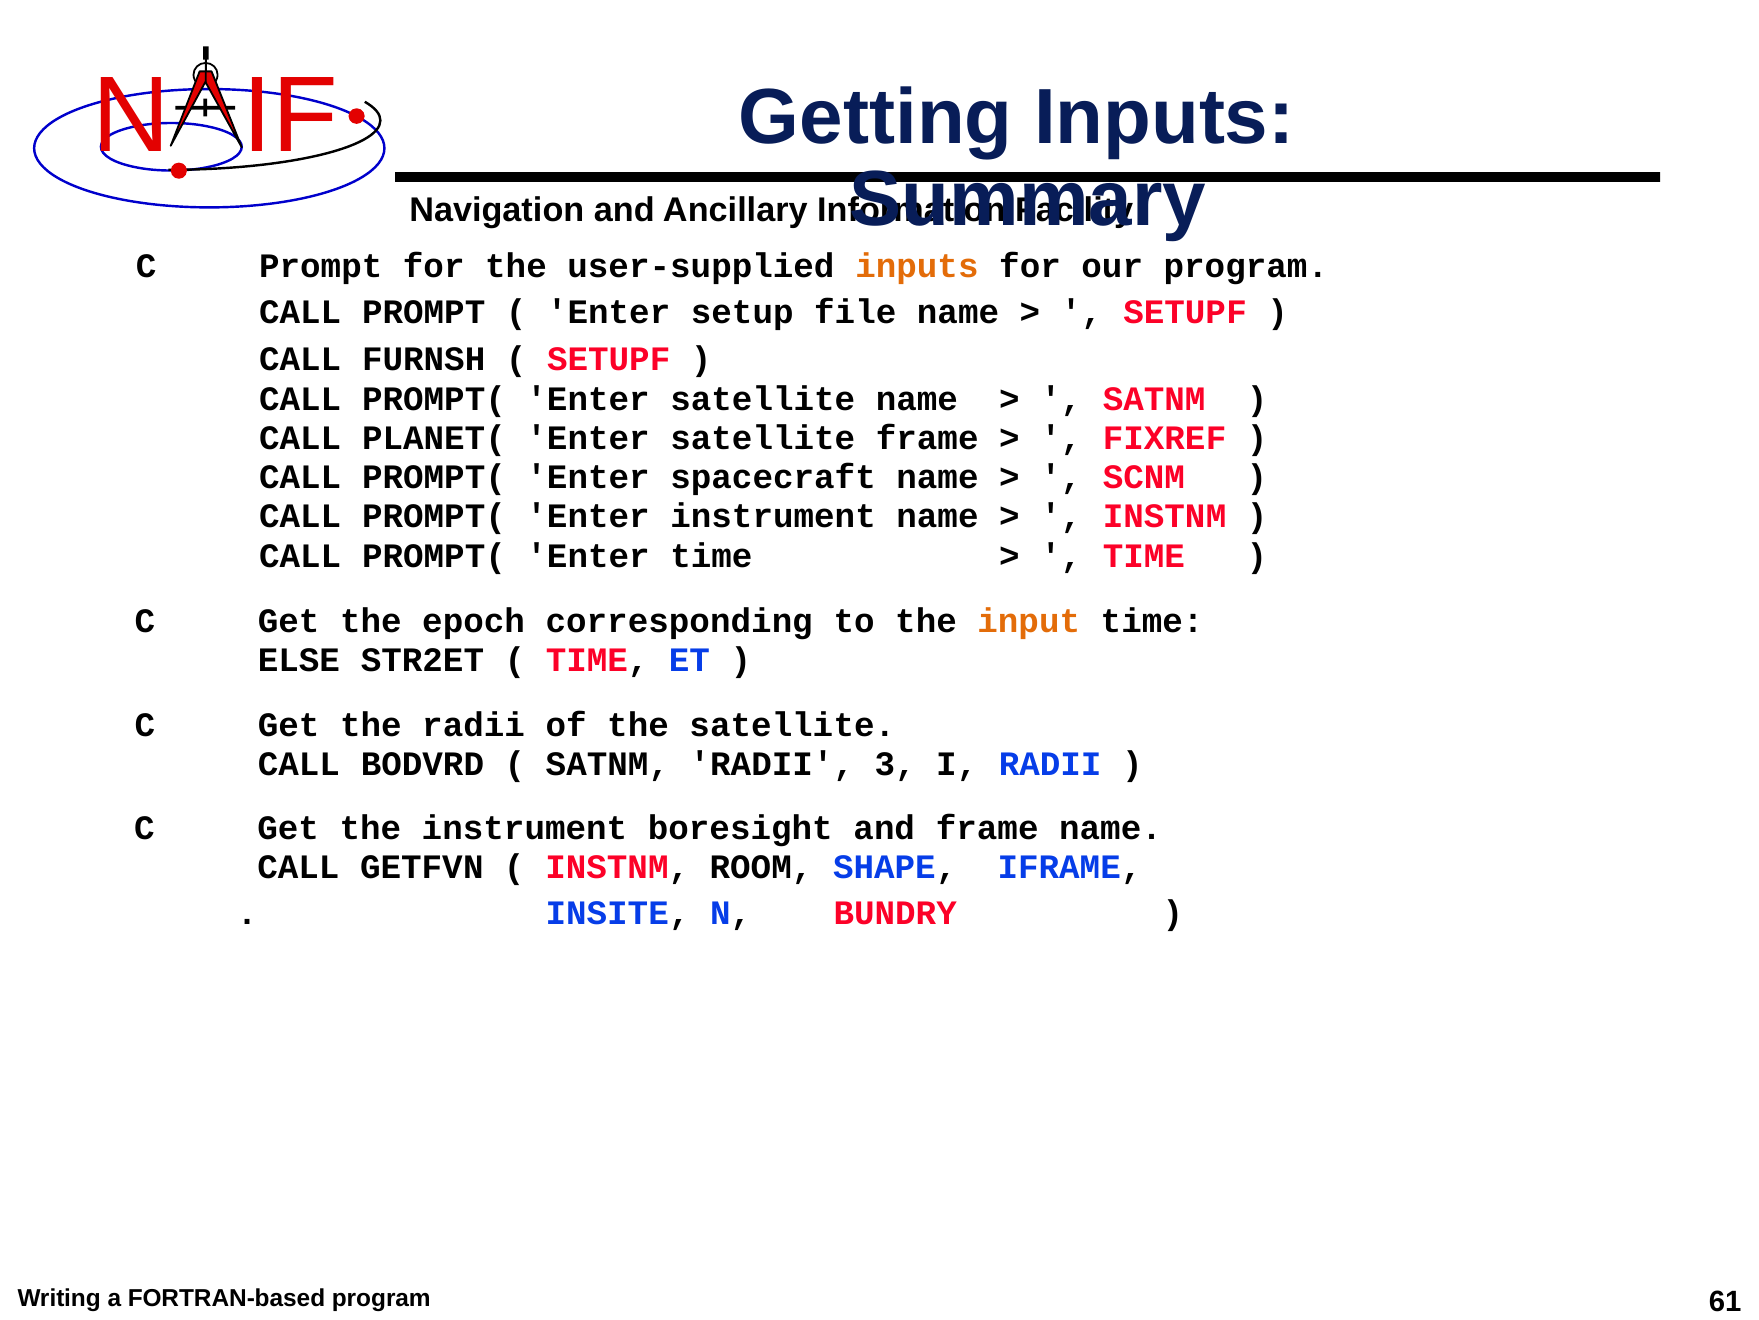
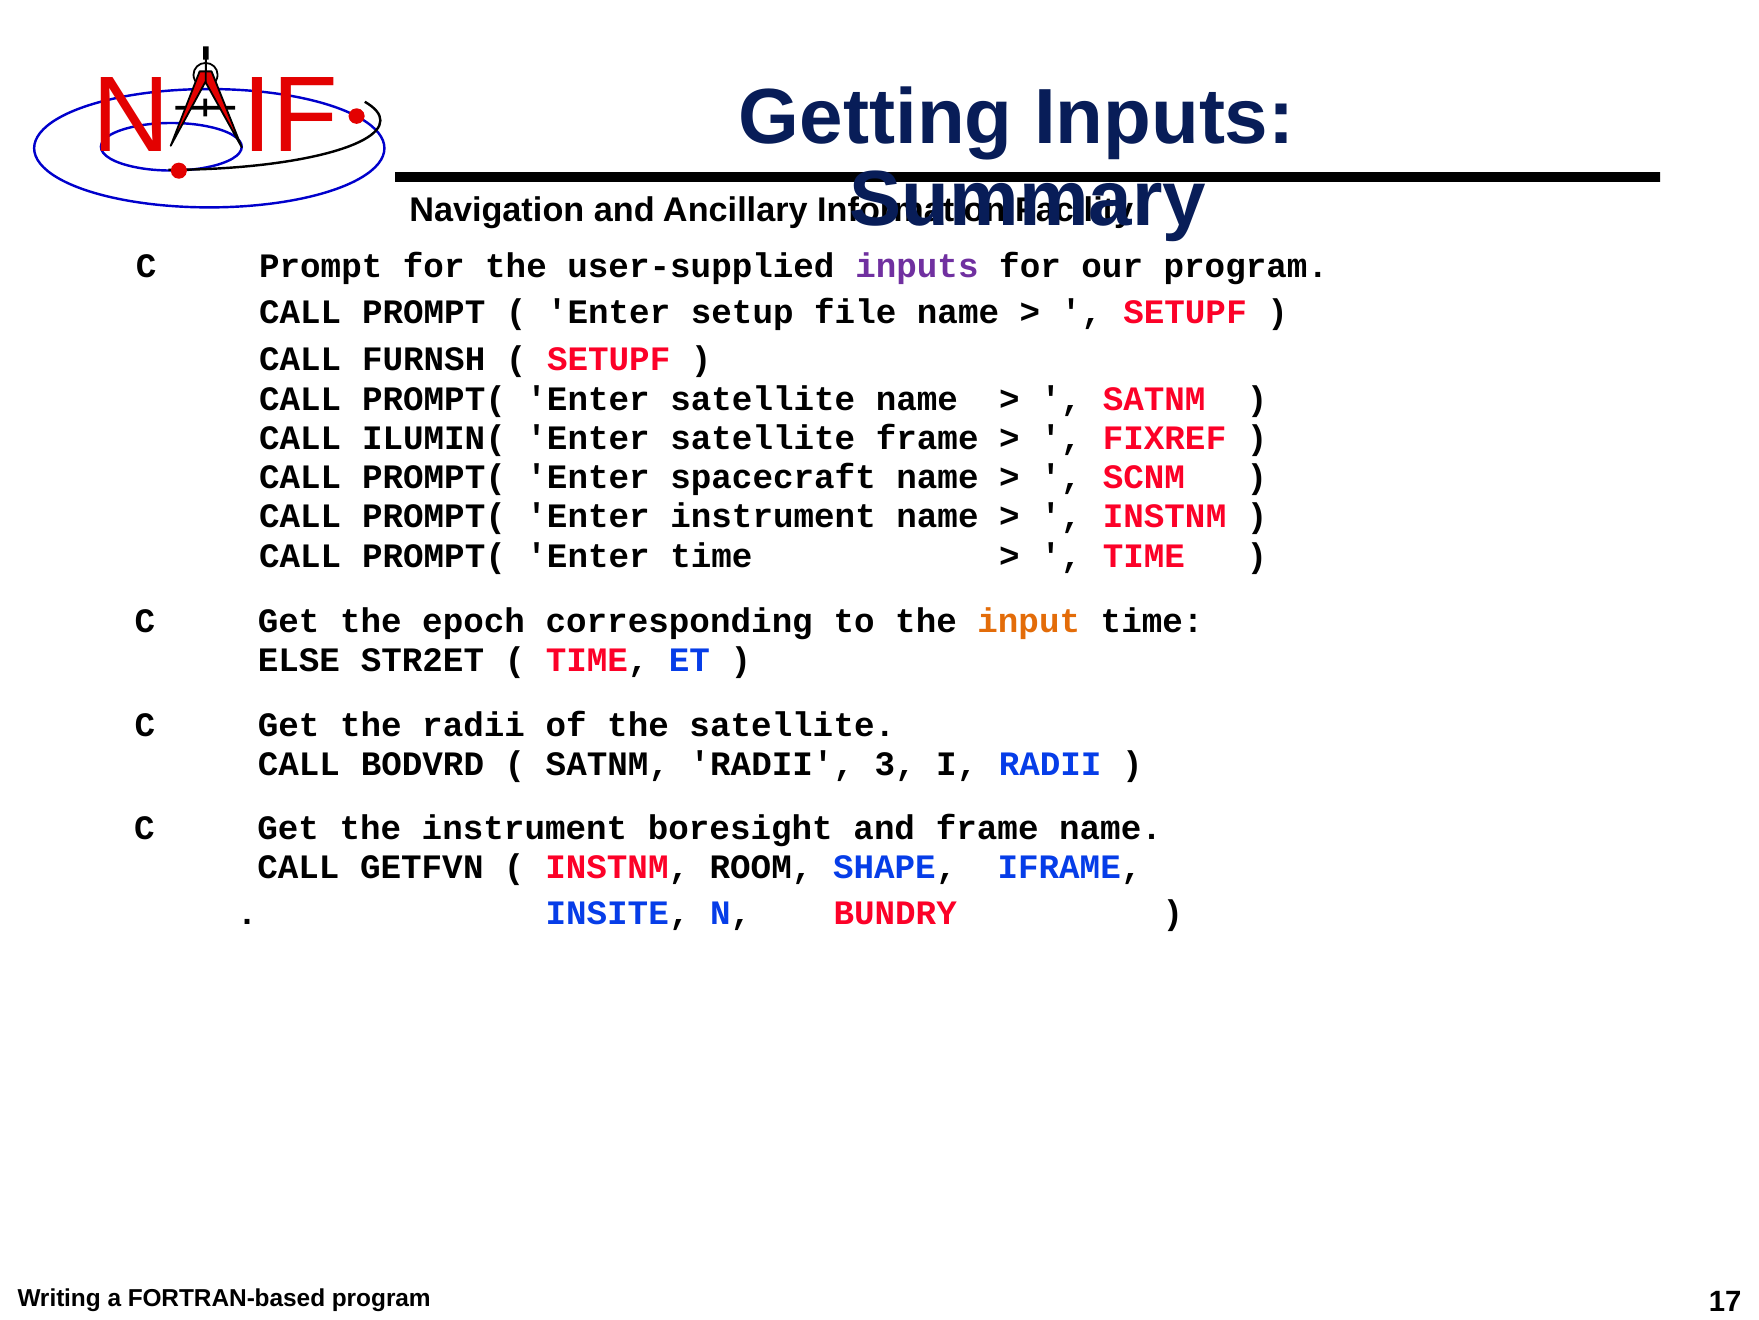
inputs at (917, 266) colour: orange -> purple
PLANET(: PLANET( -> ILUMIN(
61: 61 -> 17
